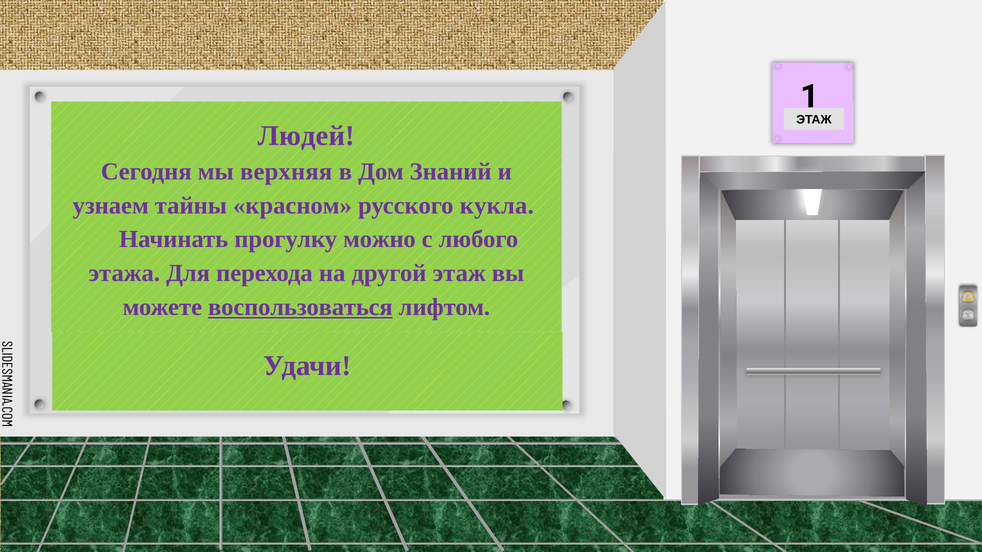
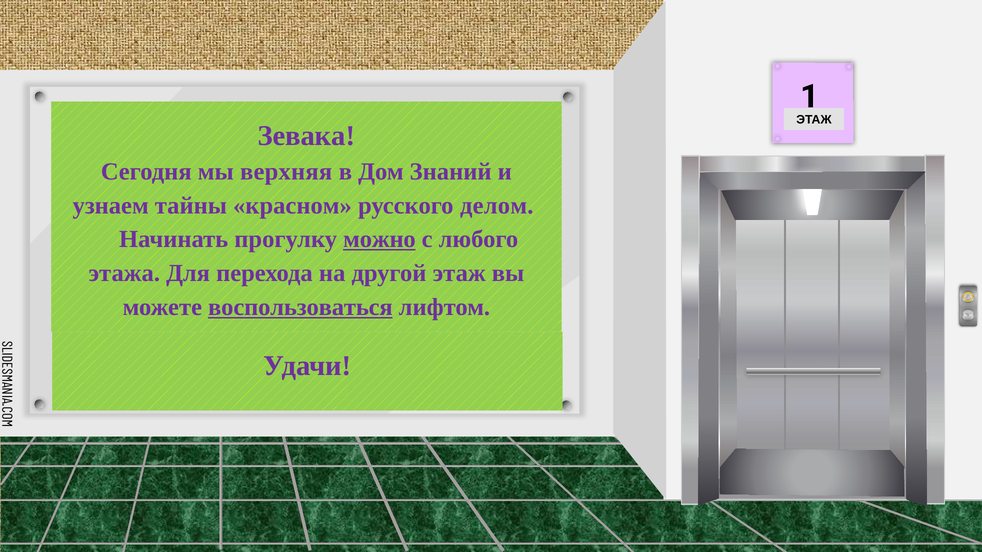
Людей: Людей -> Зевака
кукла: кукла -> делом
можно underline: none -> present
